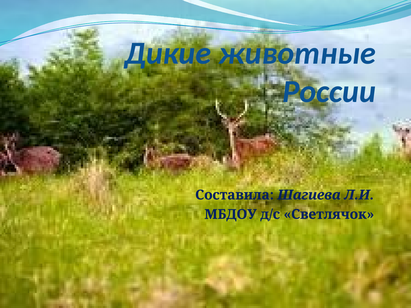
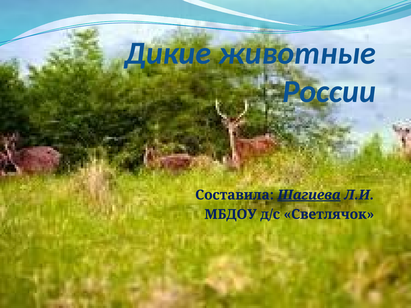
Шагиева underline: none -> present
